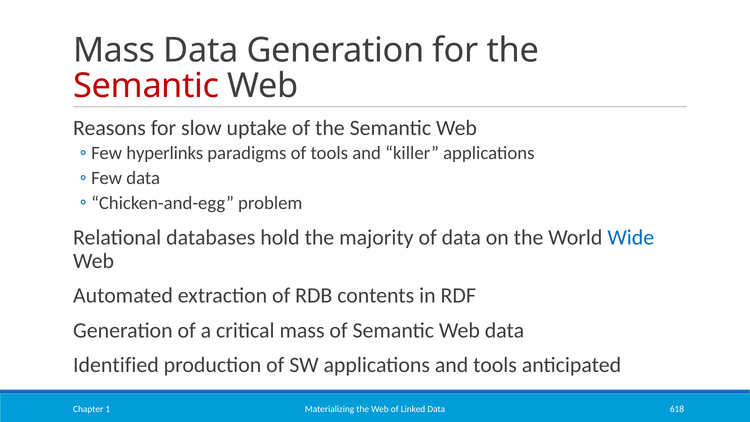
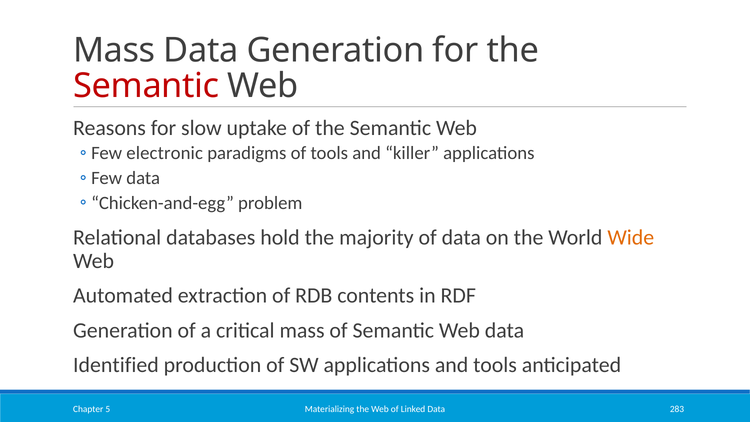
hyperlinks: hyperlinks -> electronic
Wide colour: blue -> orange
618: 618 -> 283
1: 1 -> 5
